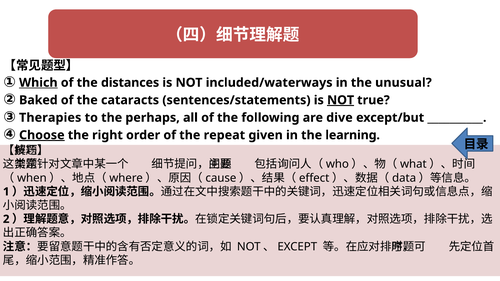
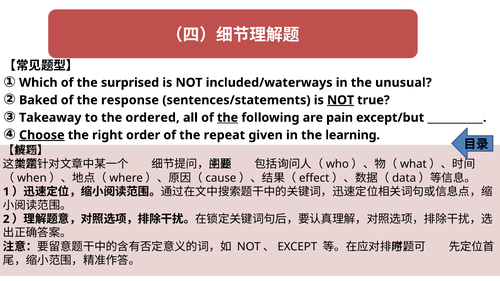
Which underline: present -> none
distances: distances -> surprised
cataracts: cataracts -> response
Therapies: Therapies -> Takeaway
perhaps: perhaps -> ordered
the at (228, 118) underline: none -> present
dive: dive -> pain
